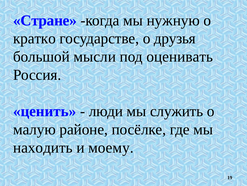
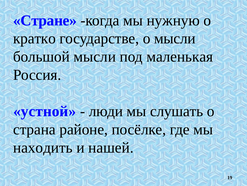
о друзья: друзья -> мысли
оценивать: оценивать -> маленькая
ценить: ценить -> устной
служить: служить -> слушать
малую: малую -> страна
моему: моему -> нашей
